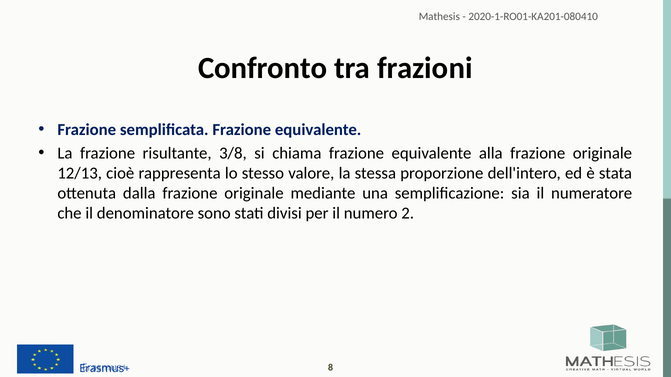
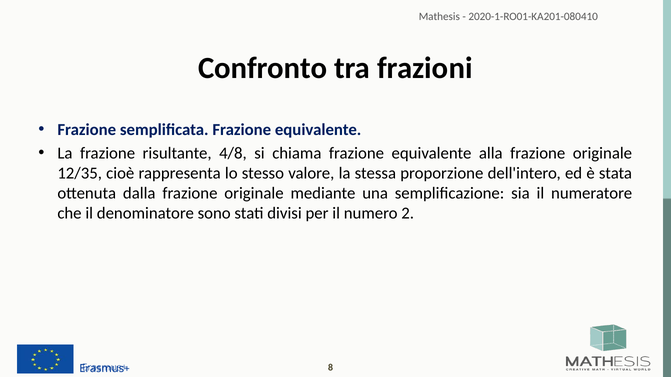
3/8: 3/8 -> 4/8
12/13: 12/13 -> 12/35
